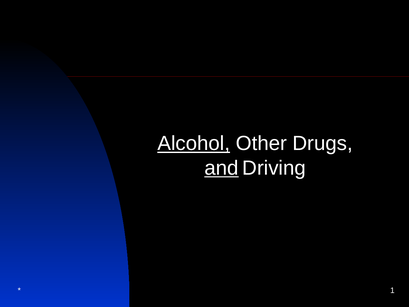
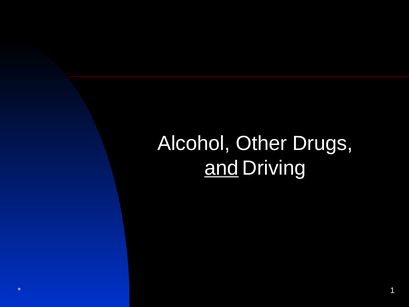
Alcohol underline: present -> none
